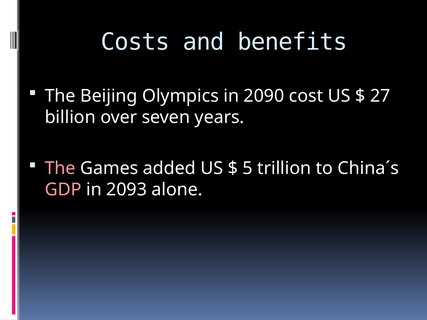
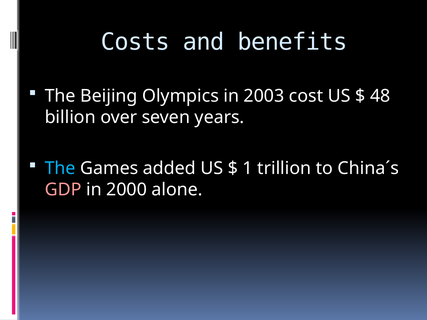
2090: 2090 -> 2003
27: 27 -> 48
The at (60, 169) colour: pink -> light blue
5: 5 -> 1
2093: 2093 -> 2000
